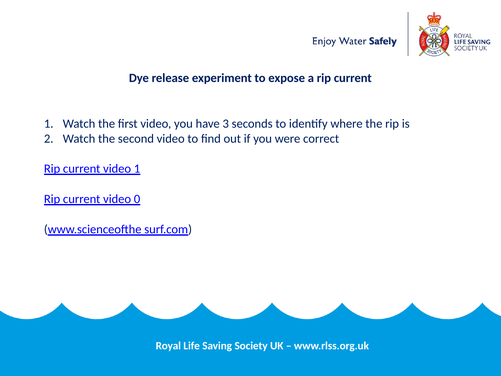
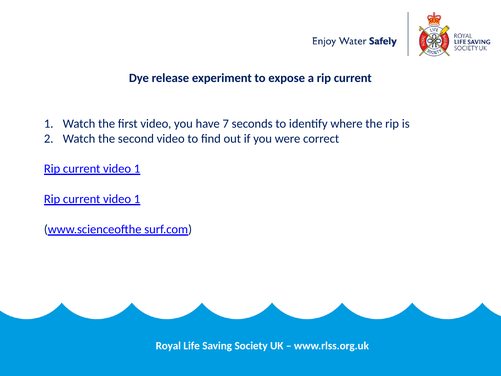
3: 3 -> 7
0 at (137, 199): 0 -> 1
